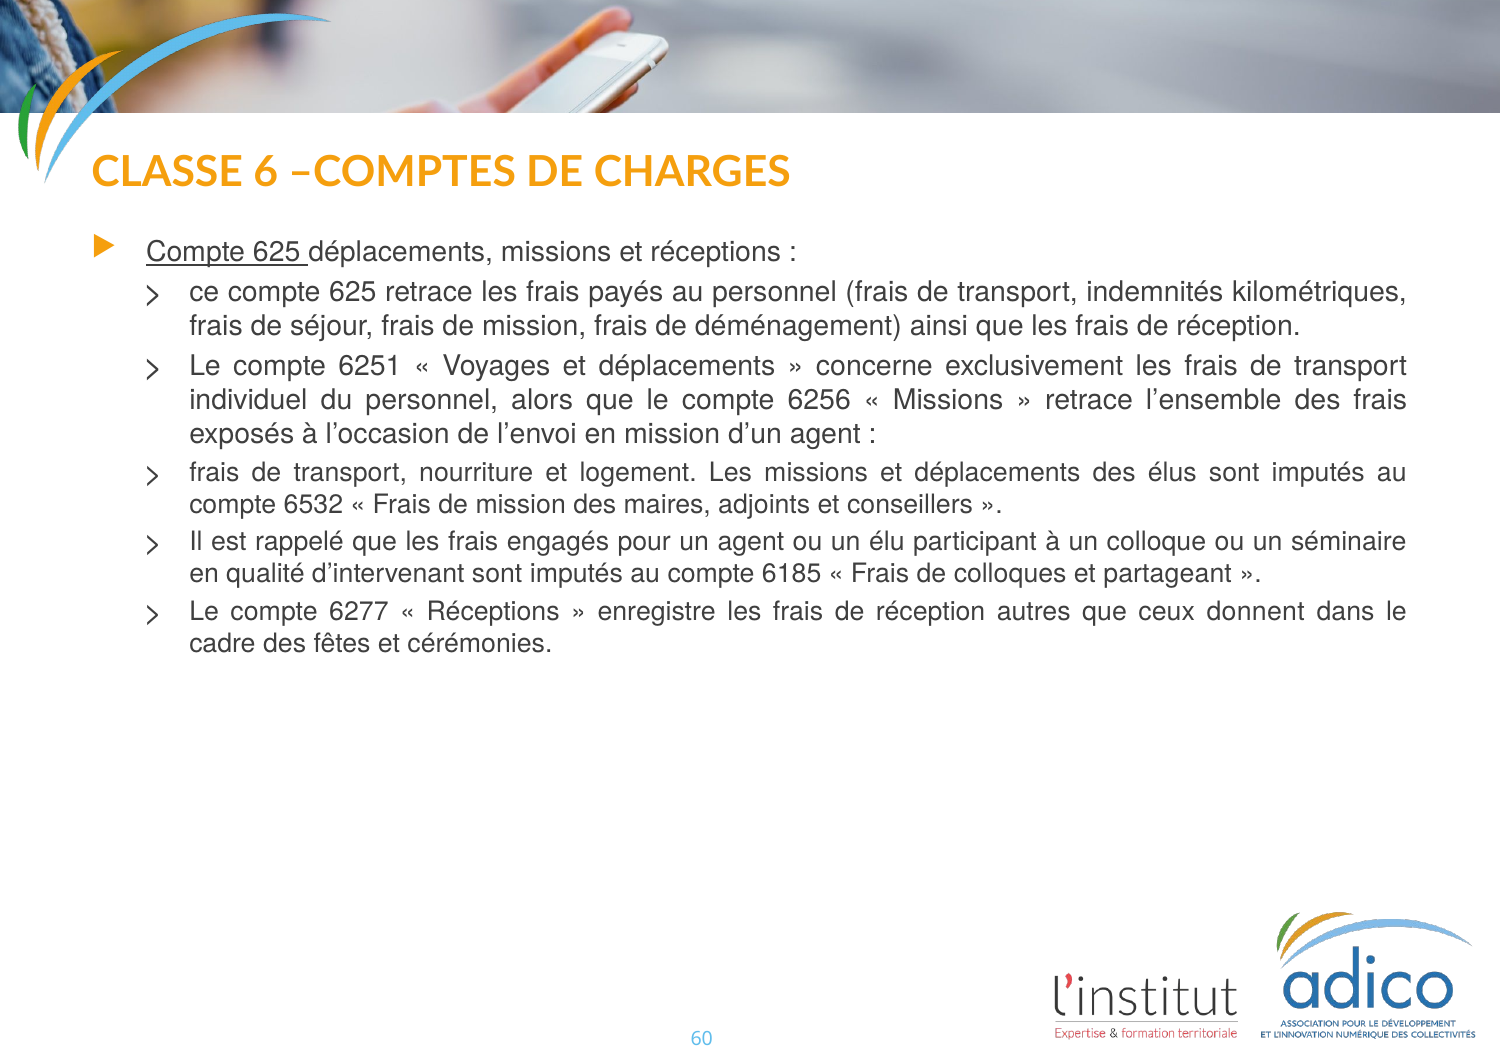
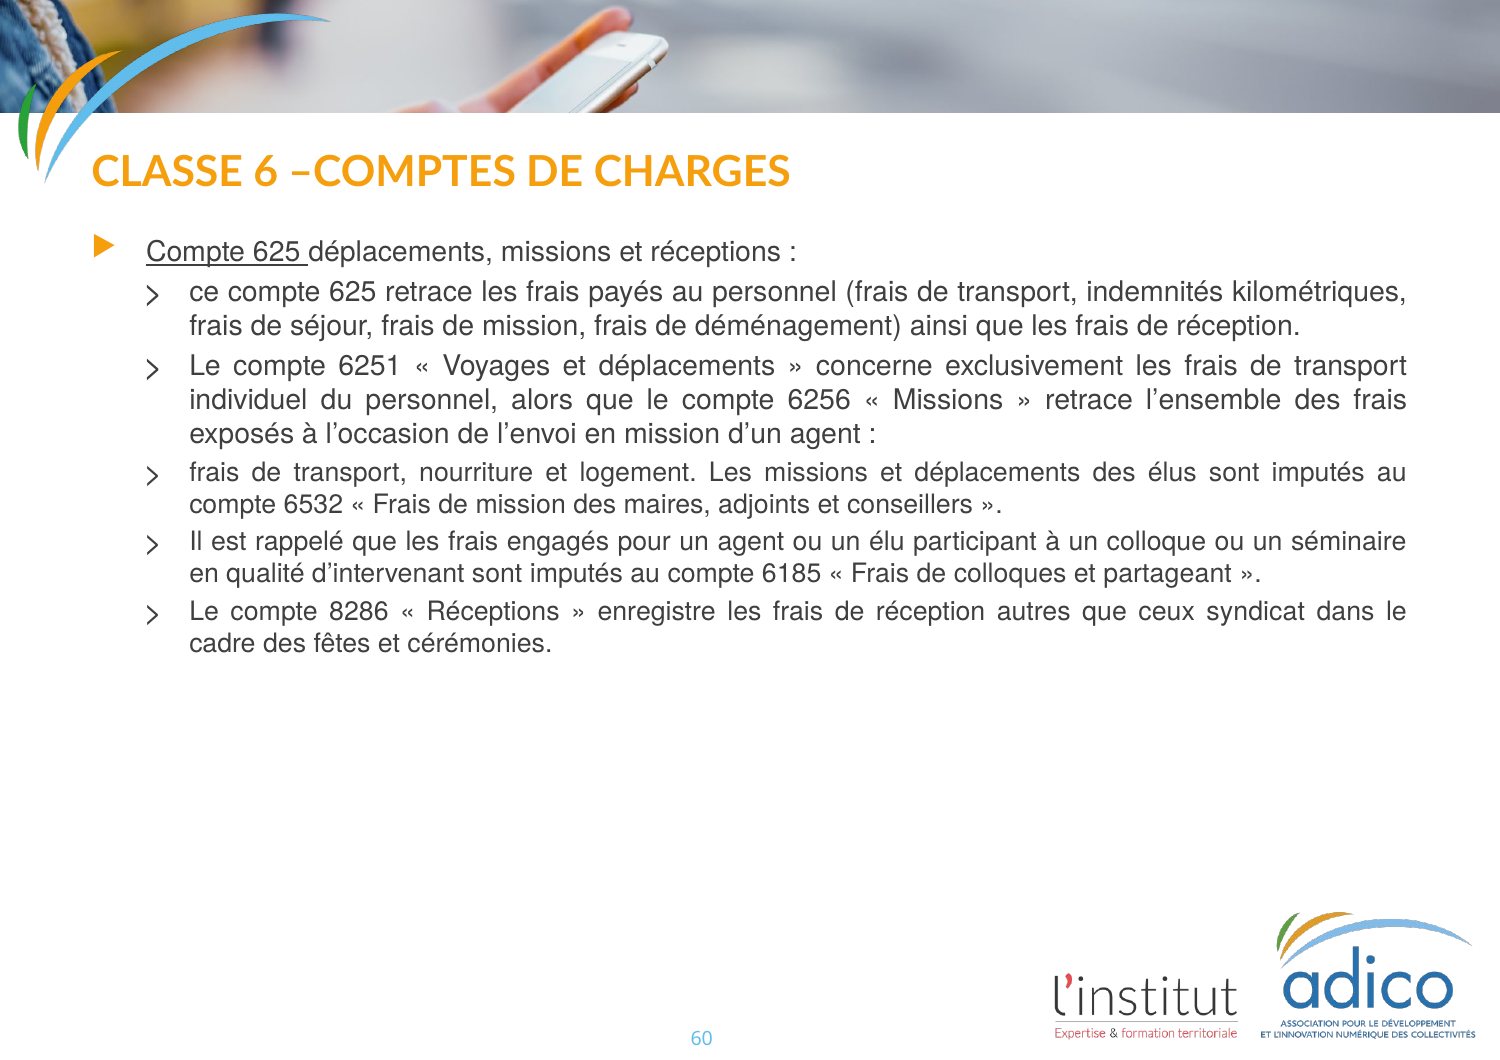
6277: 6277 -> 8286
donnent: donnent -> syndicat
